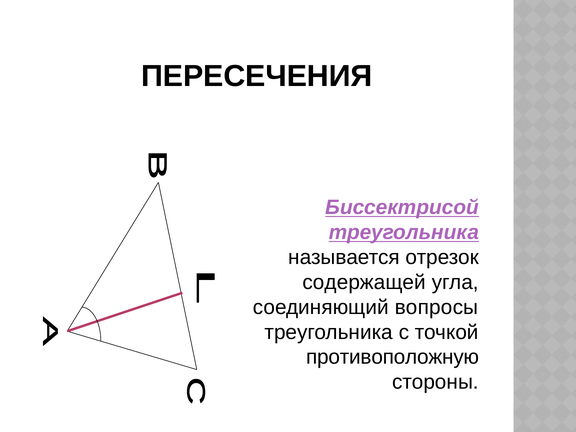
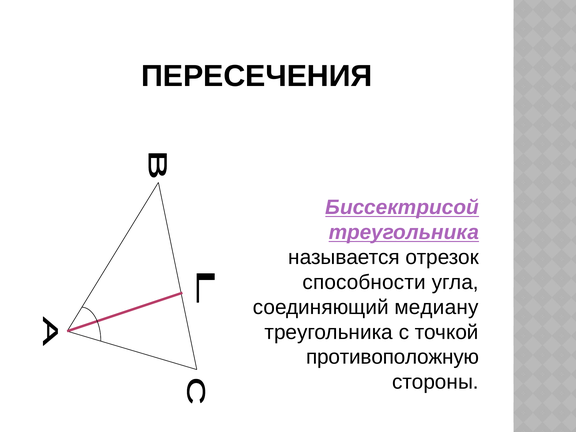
содержащей: содержащей -> способности
вопросы: вопросы -> медиану
